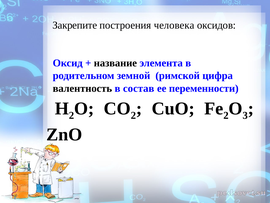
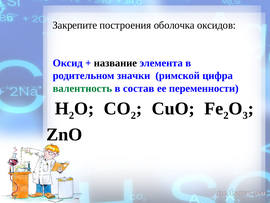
человека: человека -> оболочка
земной: земной -> значки
валентность colour: black -> green
